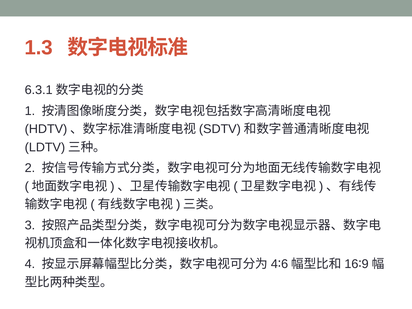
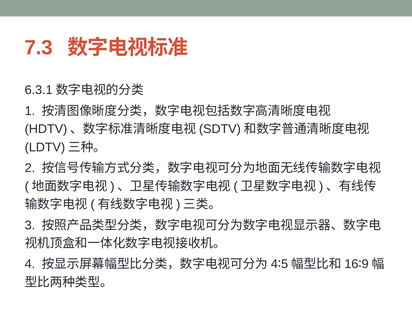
1.3: 1.3 -> 7.3
6: 6 -> 5
